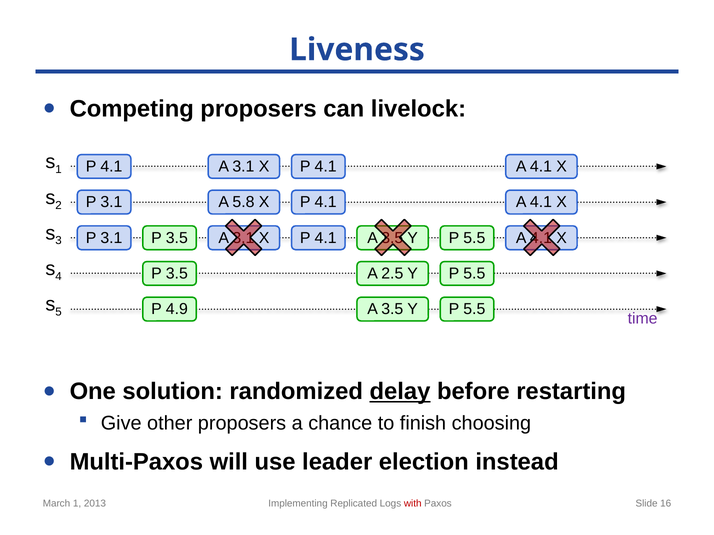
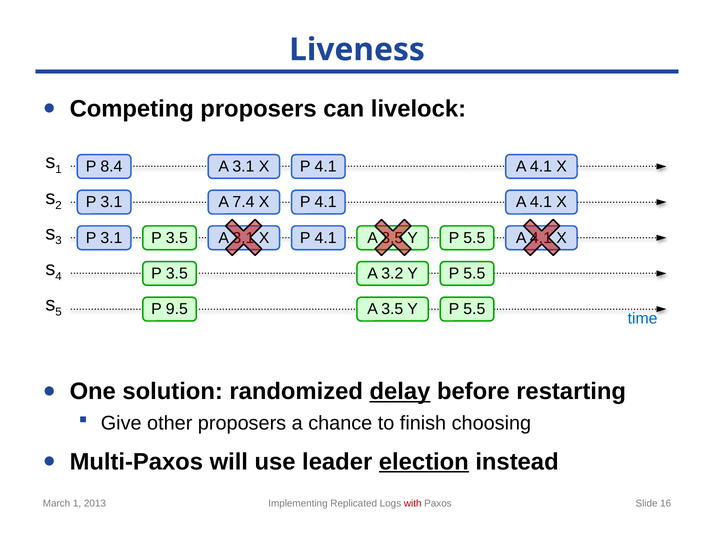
4.1 at (111, 167): 4.1 -> 8.4
5.8: 5.8 -> 7.4
2.5: 2.5 -> 3.2
4.9: 4.9 -> 9.5
time colour: purple -> blue
election underline: none -> present
